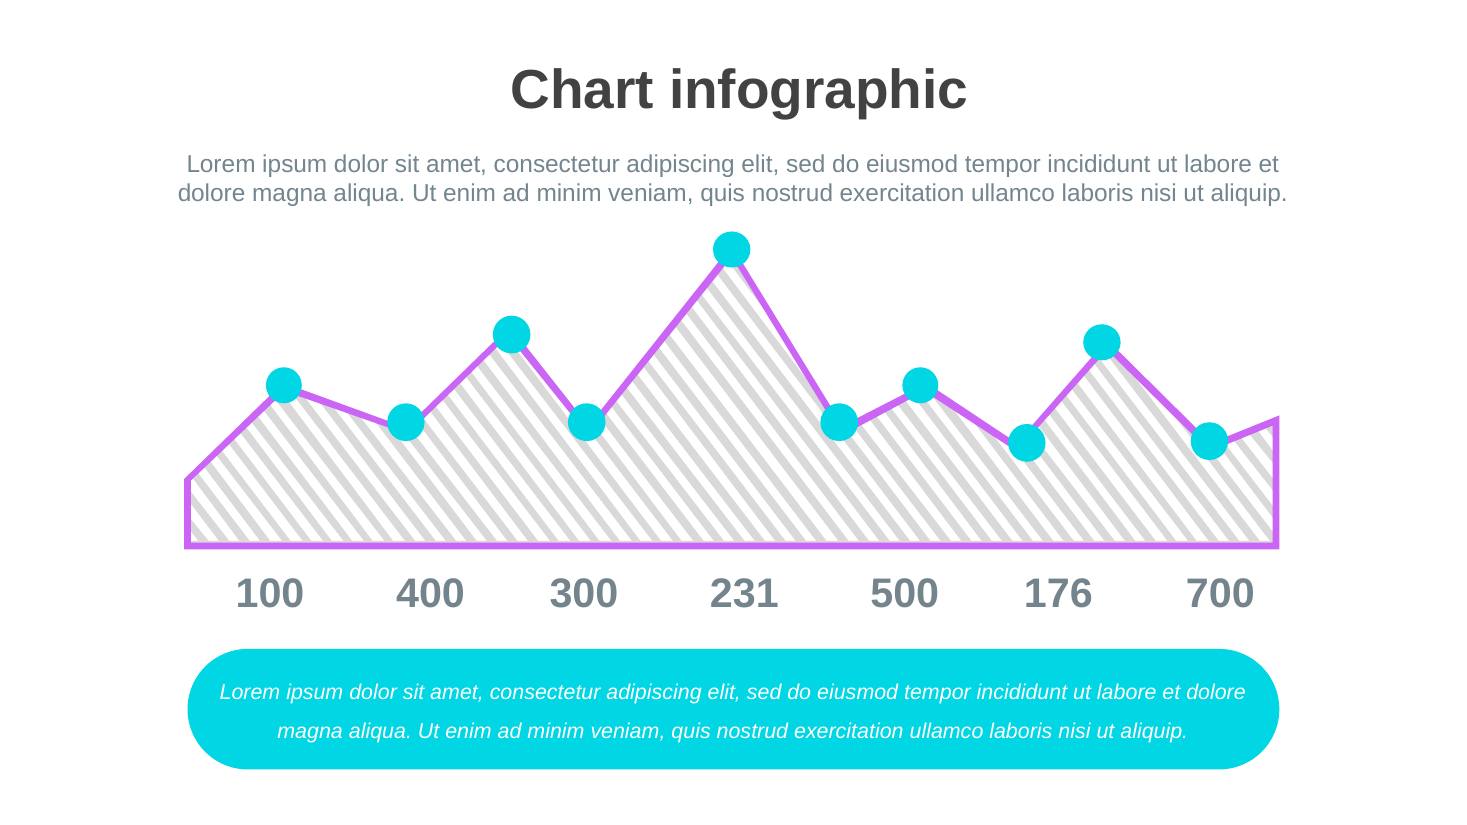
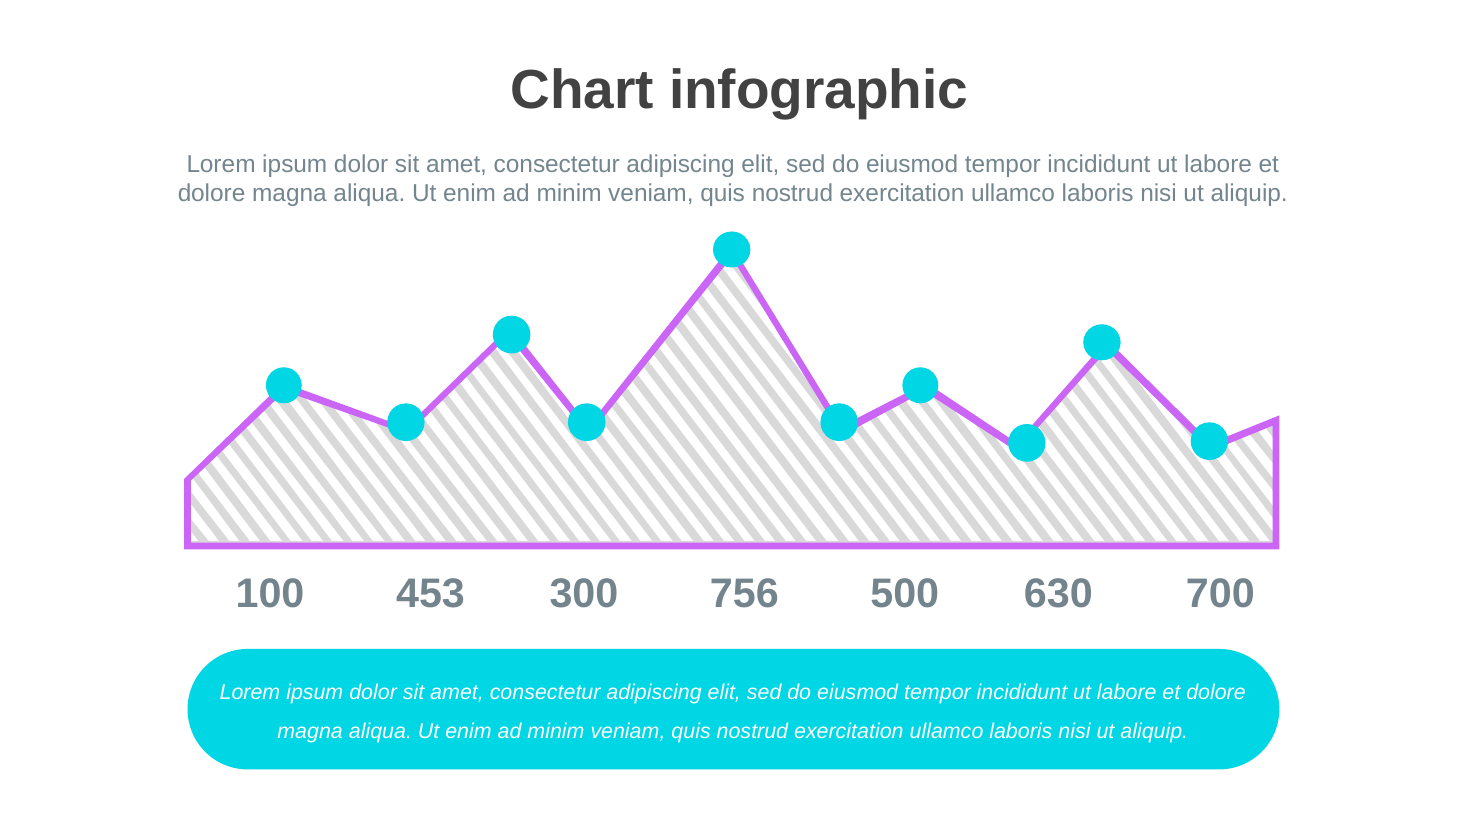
400: 400 -> 453
231: 231 -> 756
176: 176 -> 630
